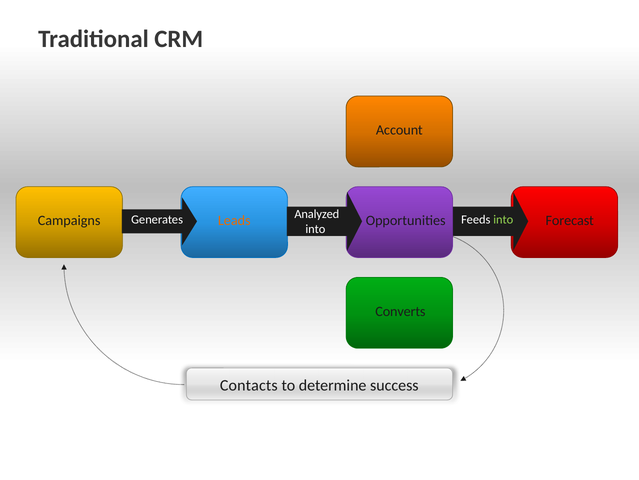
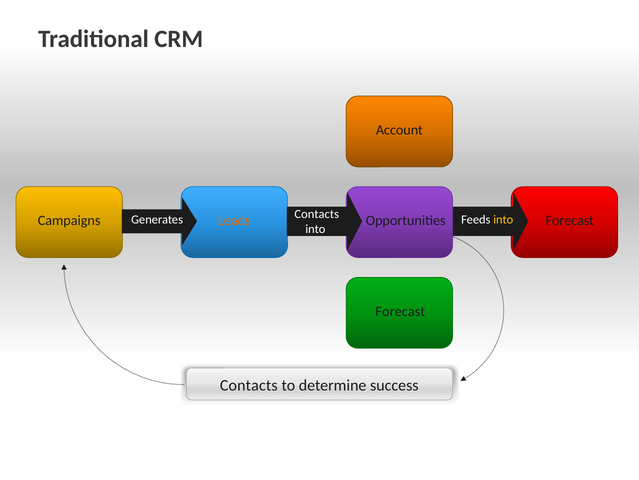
Generates Analyzed: Analyzed -> Contacts
into at (503, 219) colour: light green -> yellow
Converts at (400, 311): Converts -> Forecast
